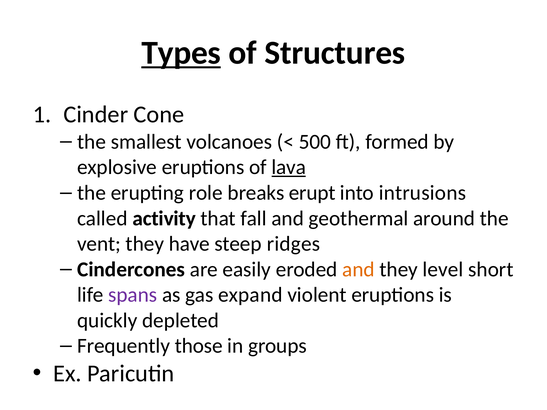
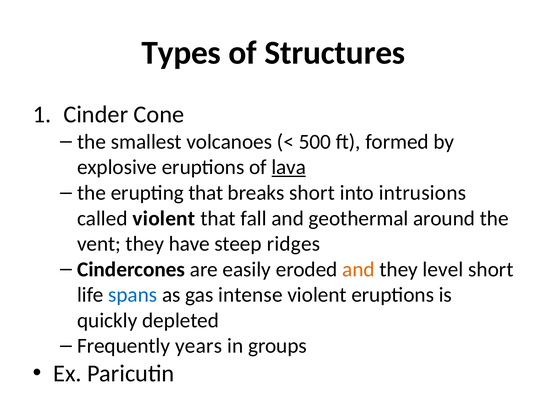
Types underline: present -> none
erupting role: role -> that
breaks erupt: erupt -> short
called activity: activity -> violent
spans colour: purple -> blue
expand: expand -> intense
those: those -> years
